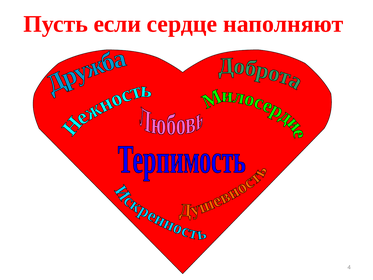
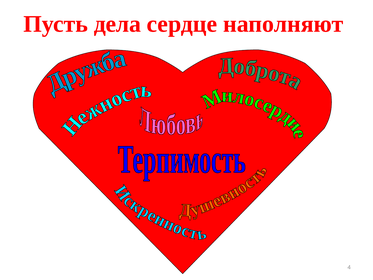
если: если -> дела
